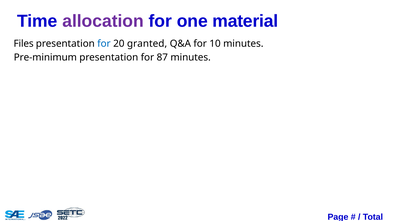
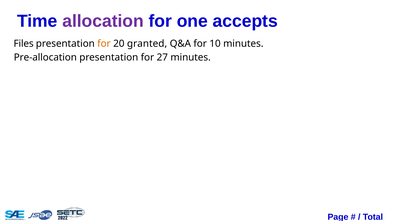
material: material -> accepts
for at (104, 44) colour: blue -> orange
Pre-minimum: Pre-minimum -> Pre-allocation
87: 87 -> 27
